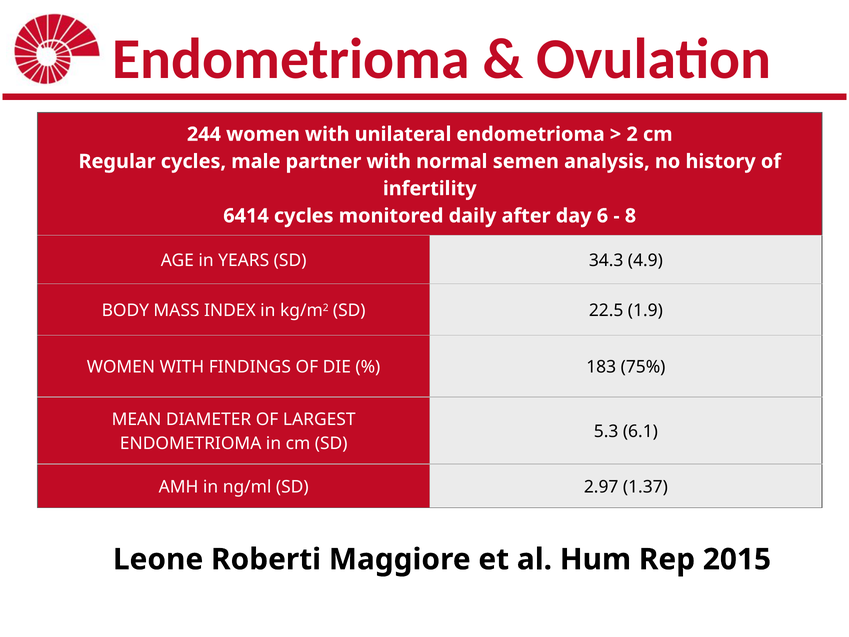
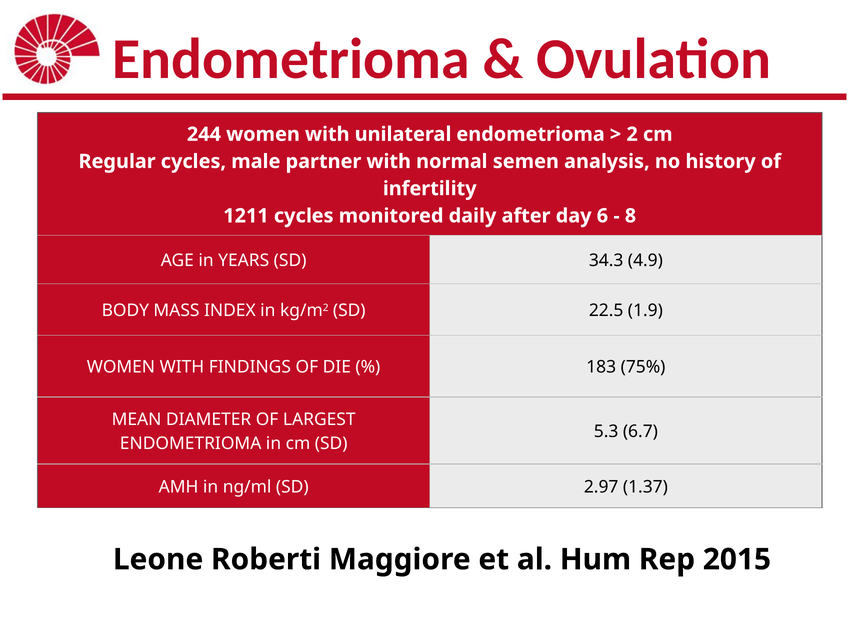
6414: 6414 -> 1211
6.1: 6.1 -> 6.7
